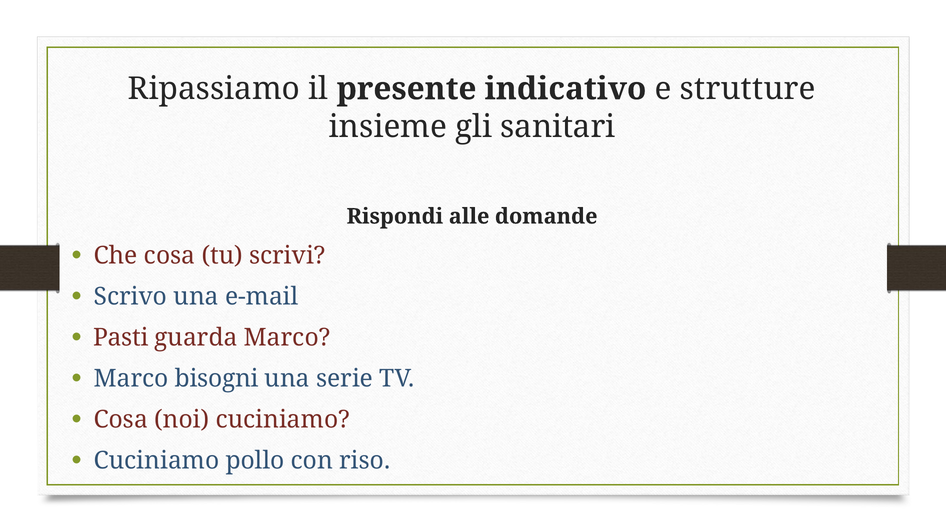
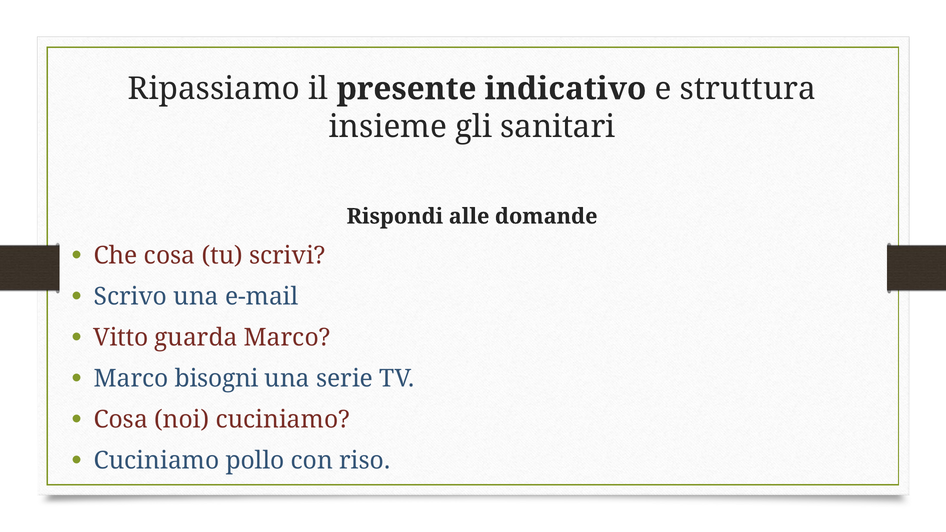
strutture: strutture -> struttura
Pasti: Pasti -> Vitto
